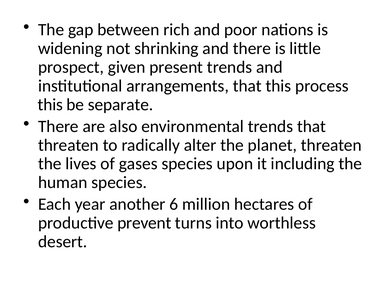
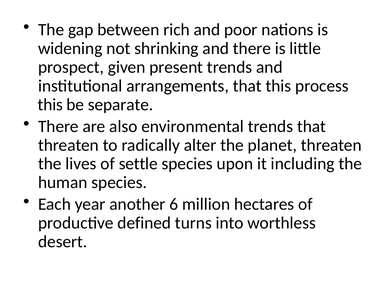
gases: gases -> settle
prevent: prevent -> defined
